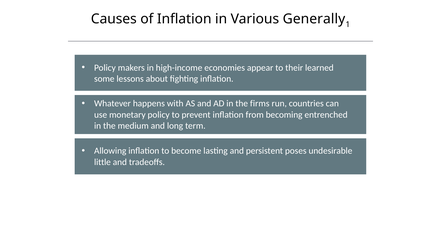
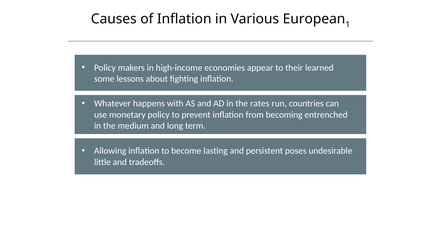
Generally: Generally -> European
firms: firms -> rates
